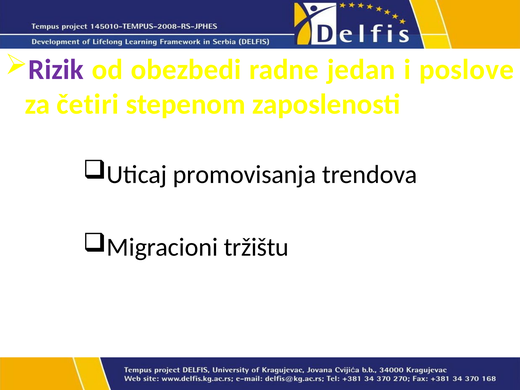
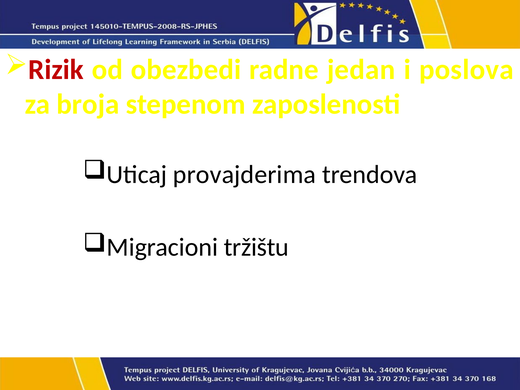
Rizik colour: purple -> red
poslove: poslove -> poslova
četiri: četiri -> broja
promovisanja: promovisanja -> provajderima
